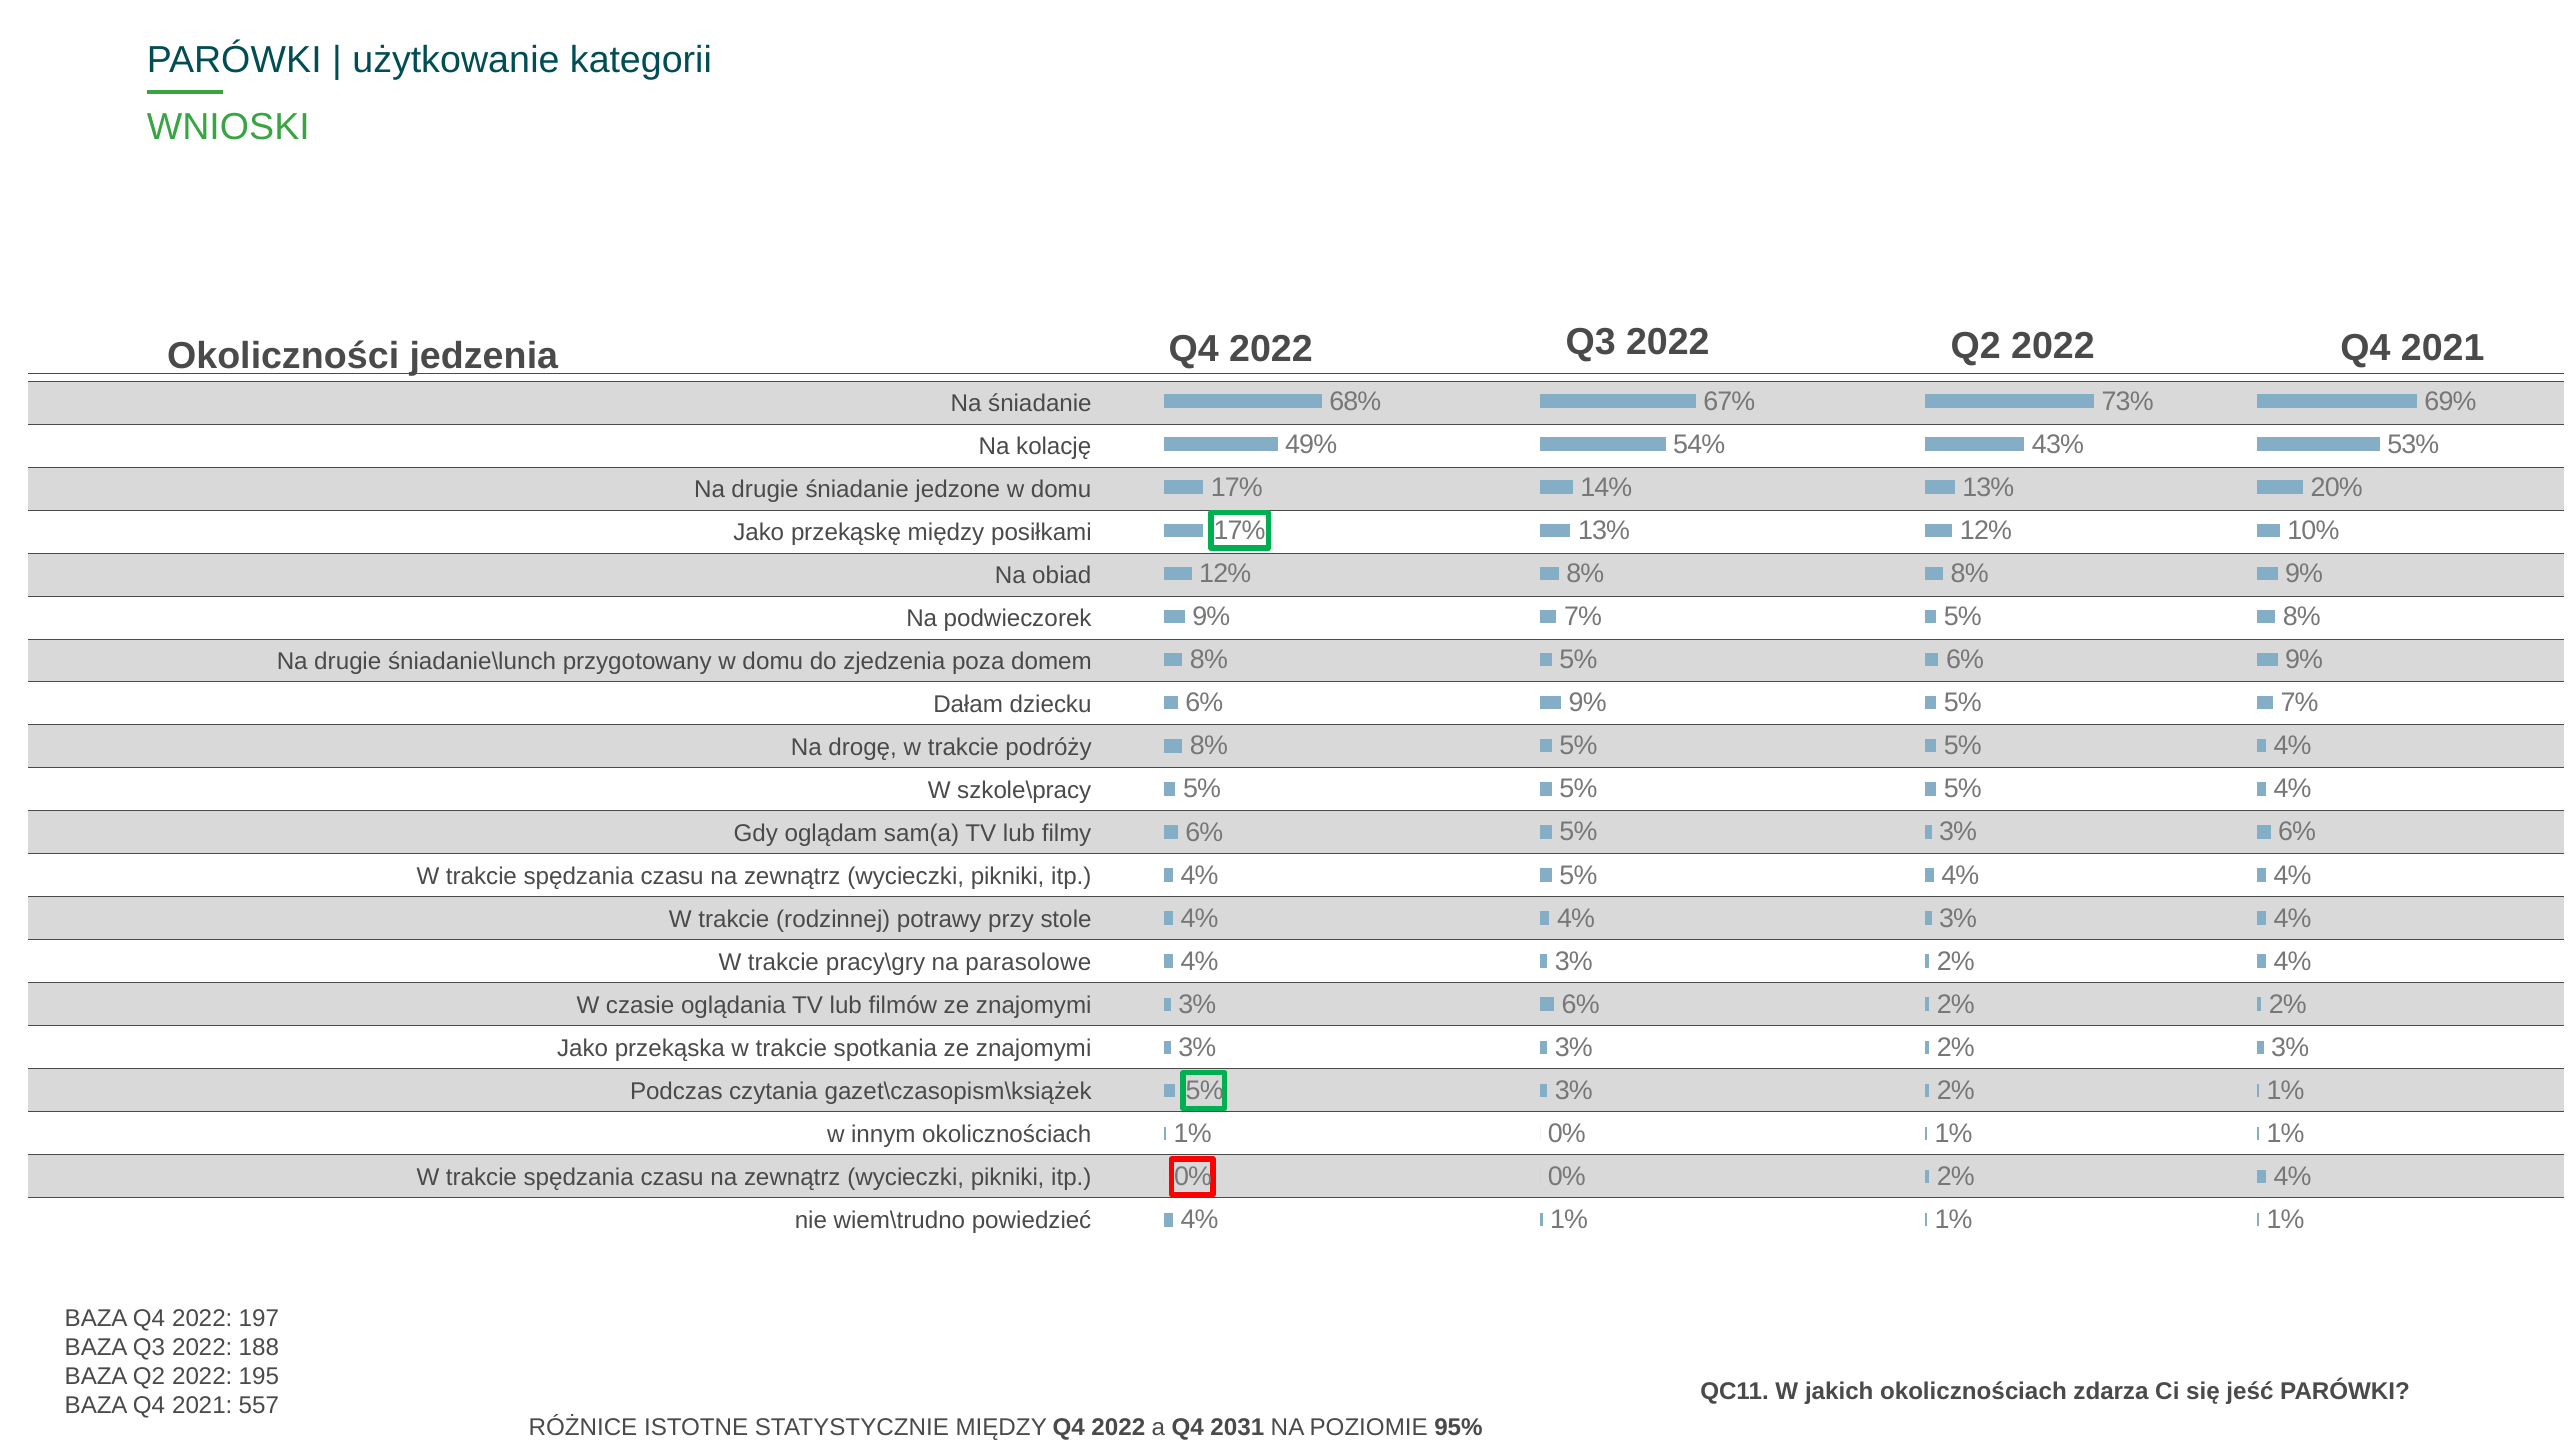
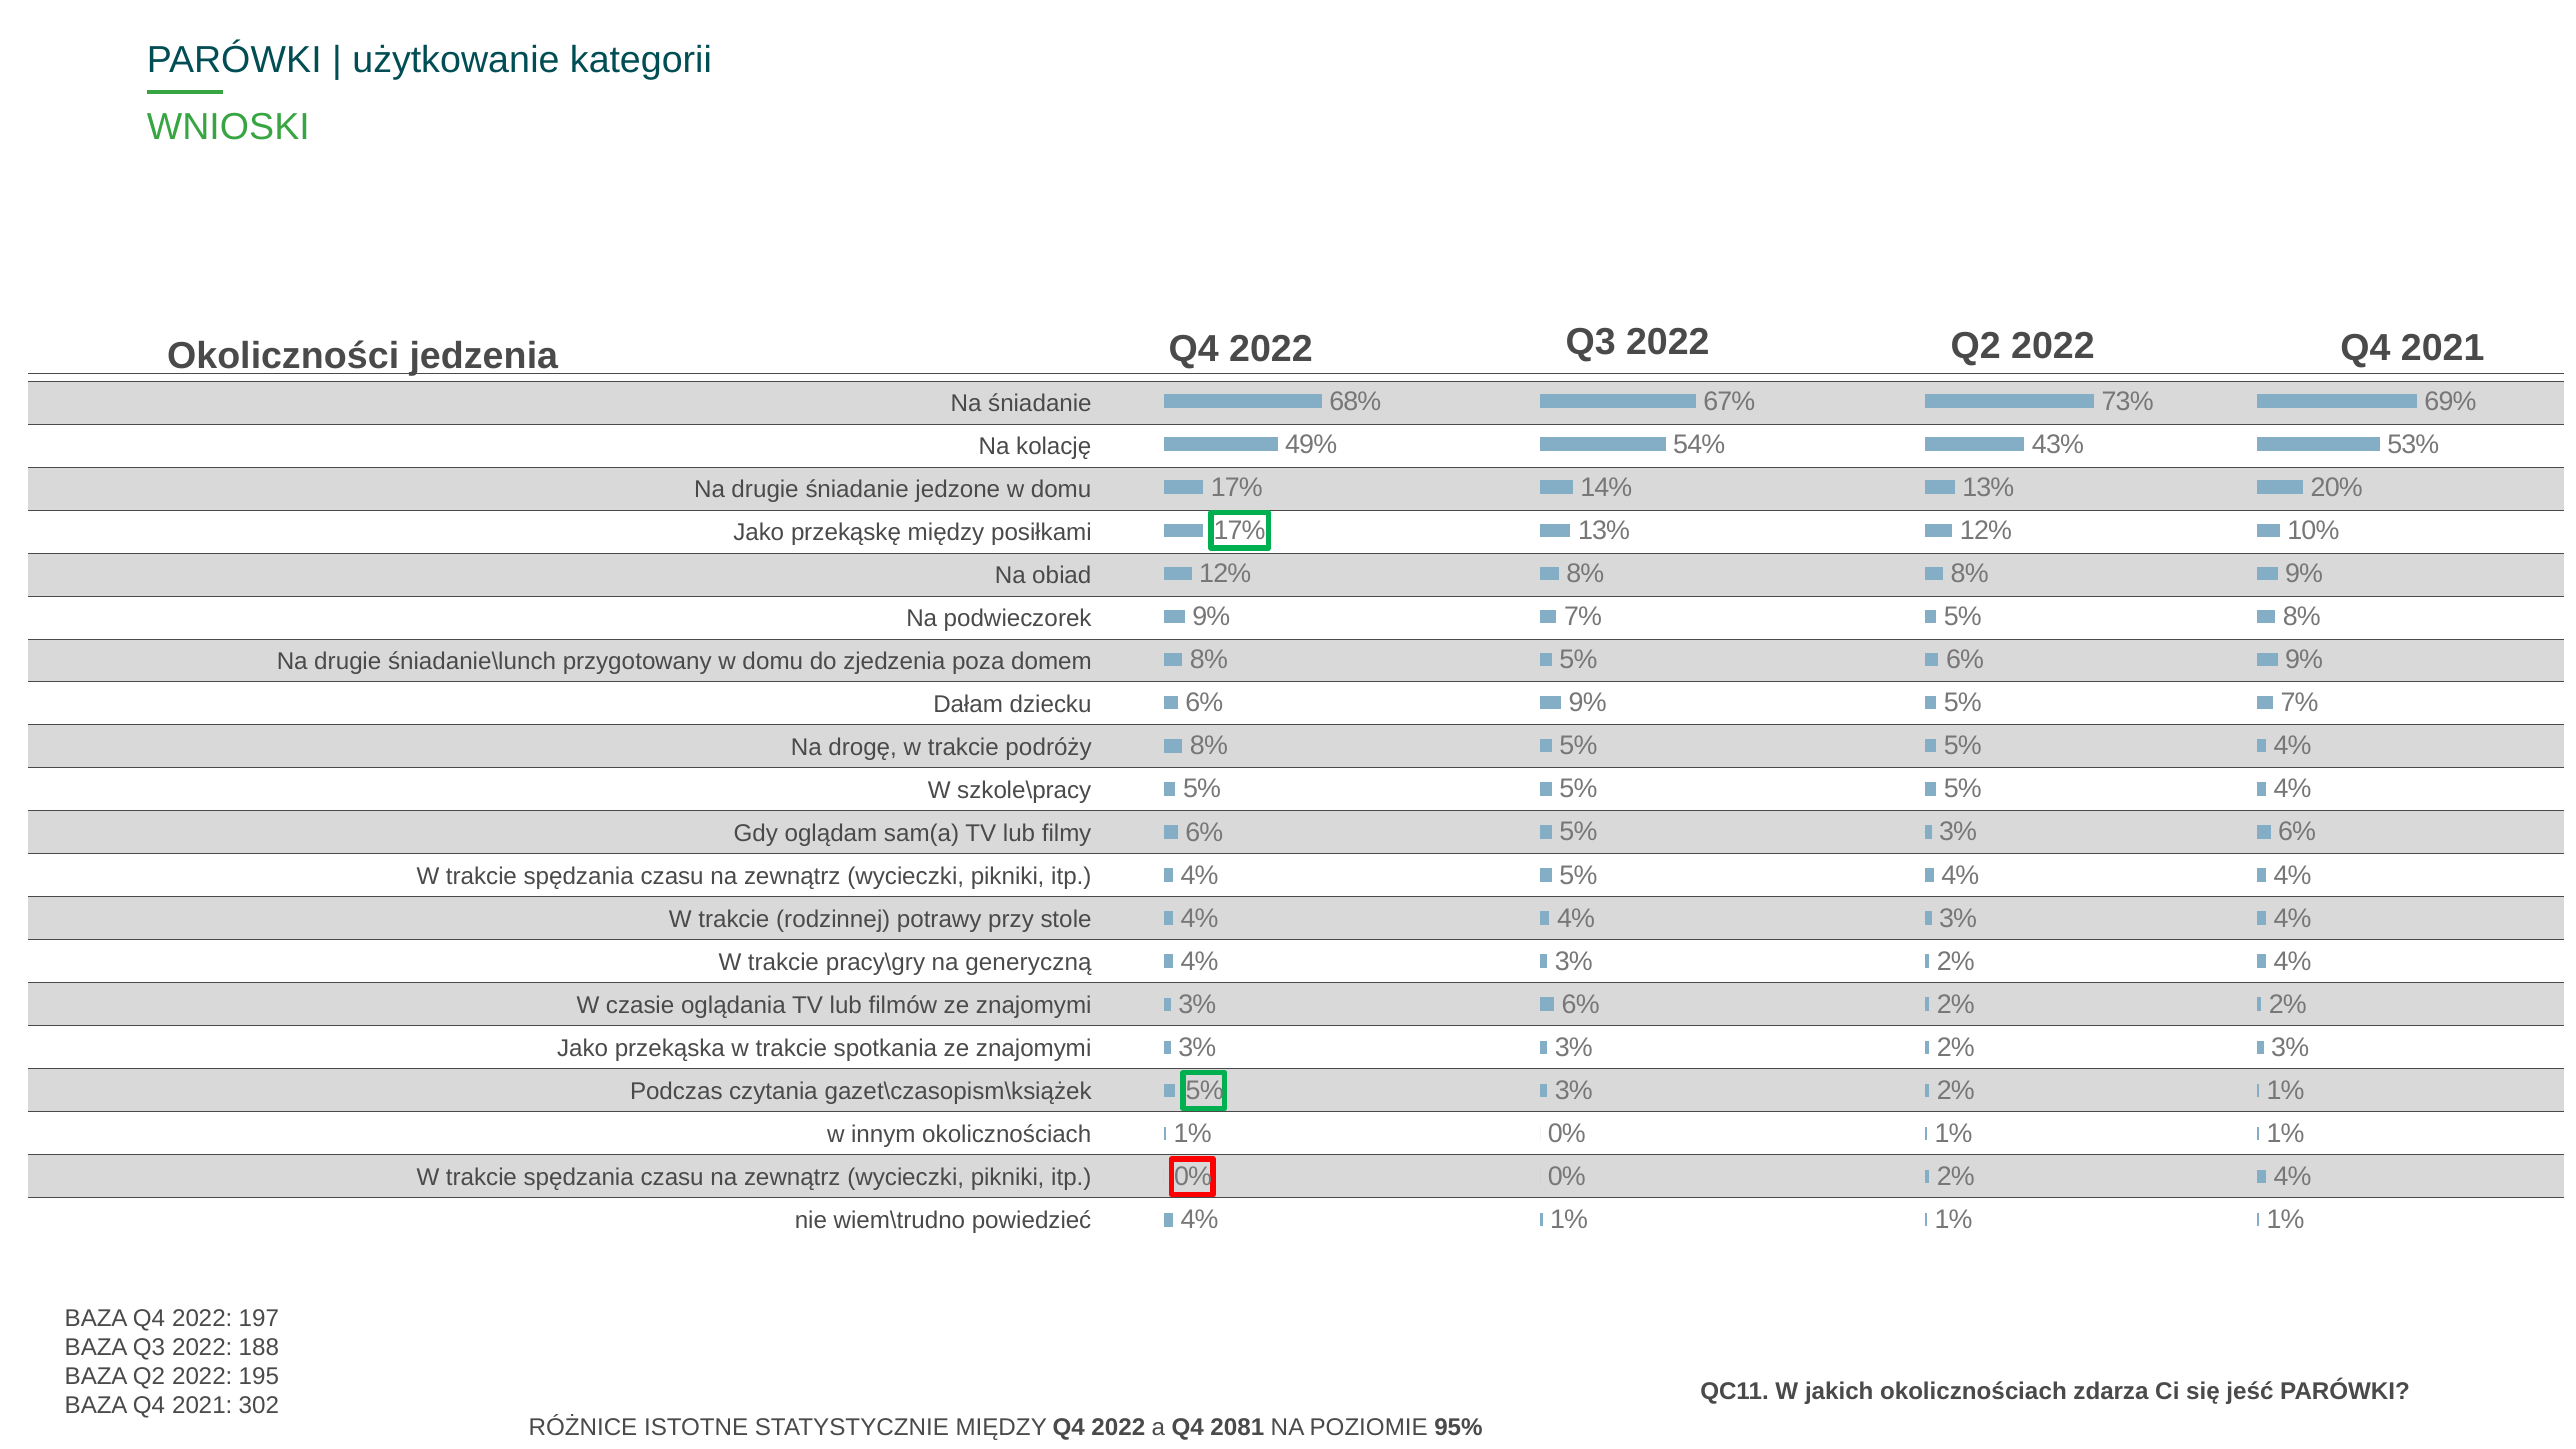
parasolowe: parasolowe -> generyczną
557: 557 -> 302
2031: 2031 -> 2081
